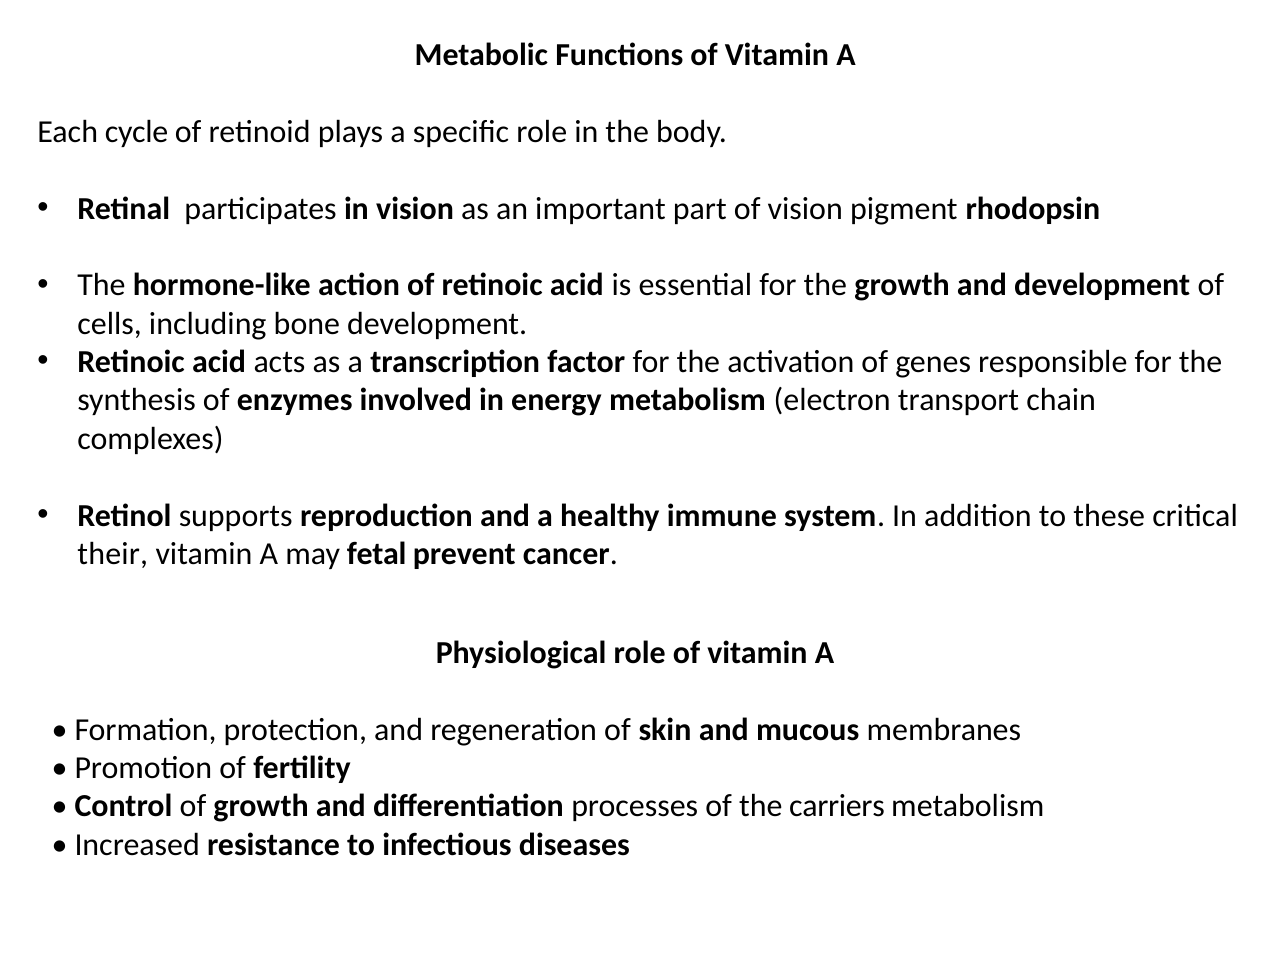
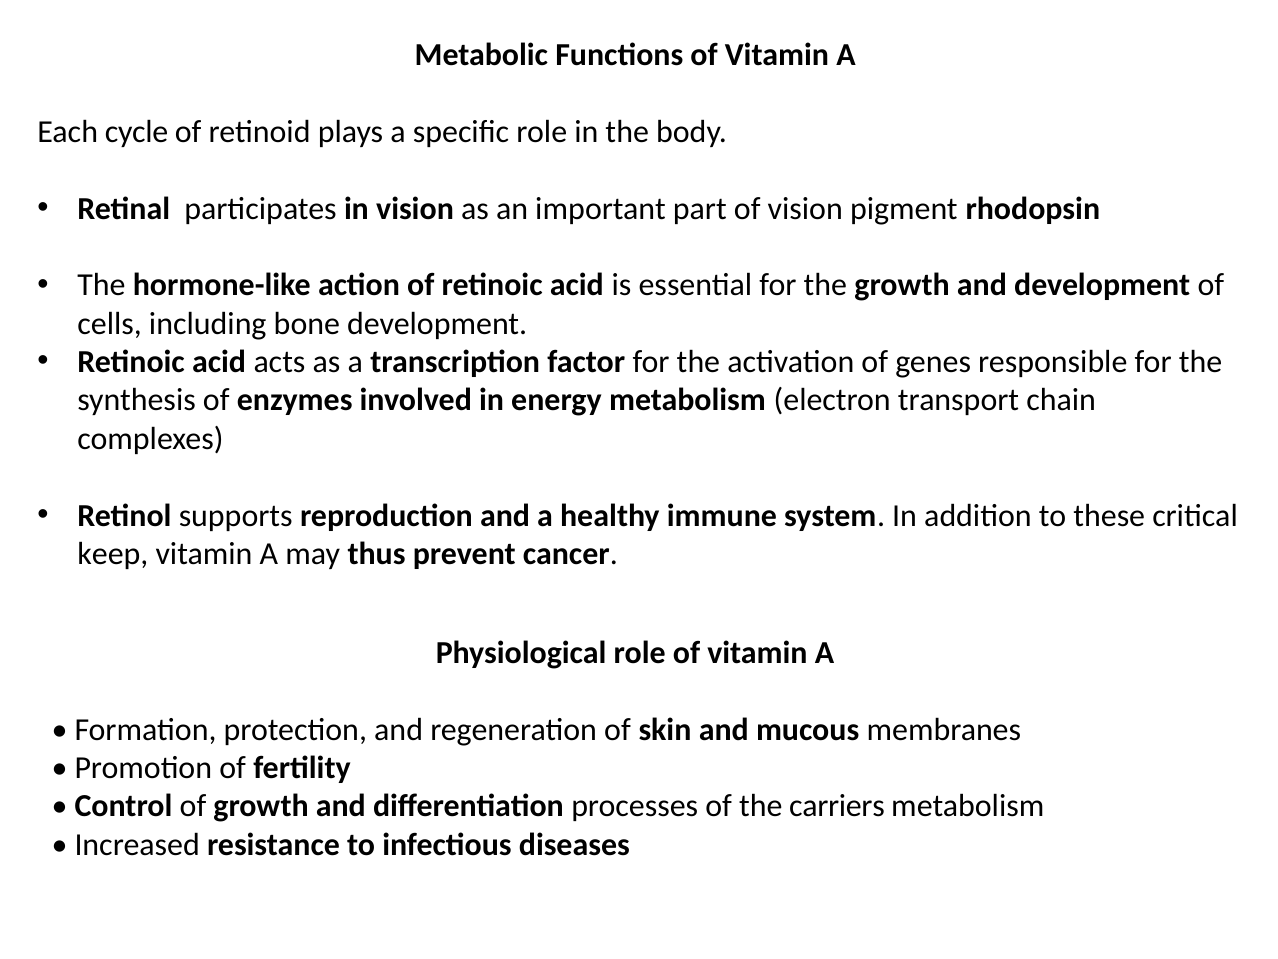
their: their -> keep
fetal: fetal -> thus
